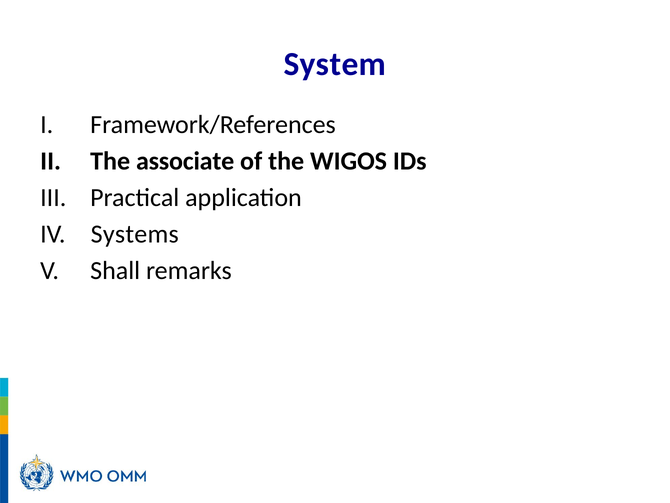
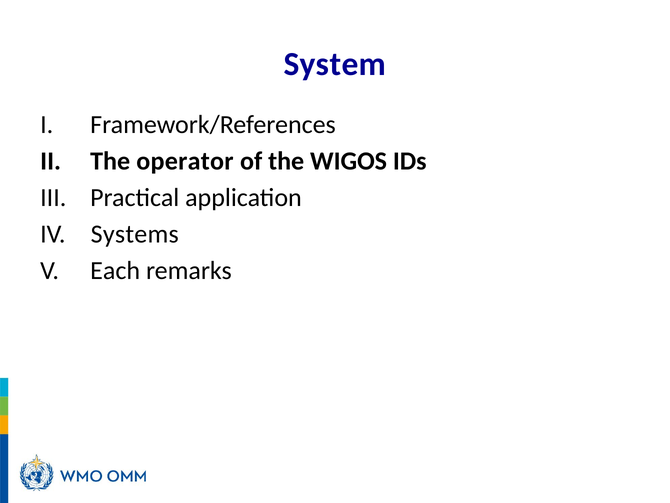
associate: associate -> operator
Shall: Shall -> Each
